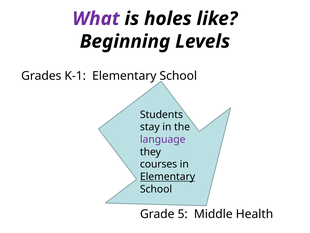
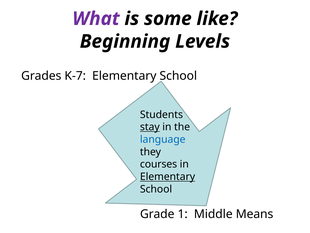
holes: holes -> some
K-1: K-1 -> K-7
stay underline: none -> present
language colour: purple -> blue
5: 5 -> 1
Health: Health -> Means
